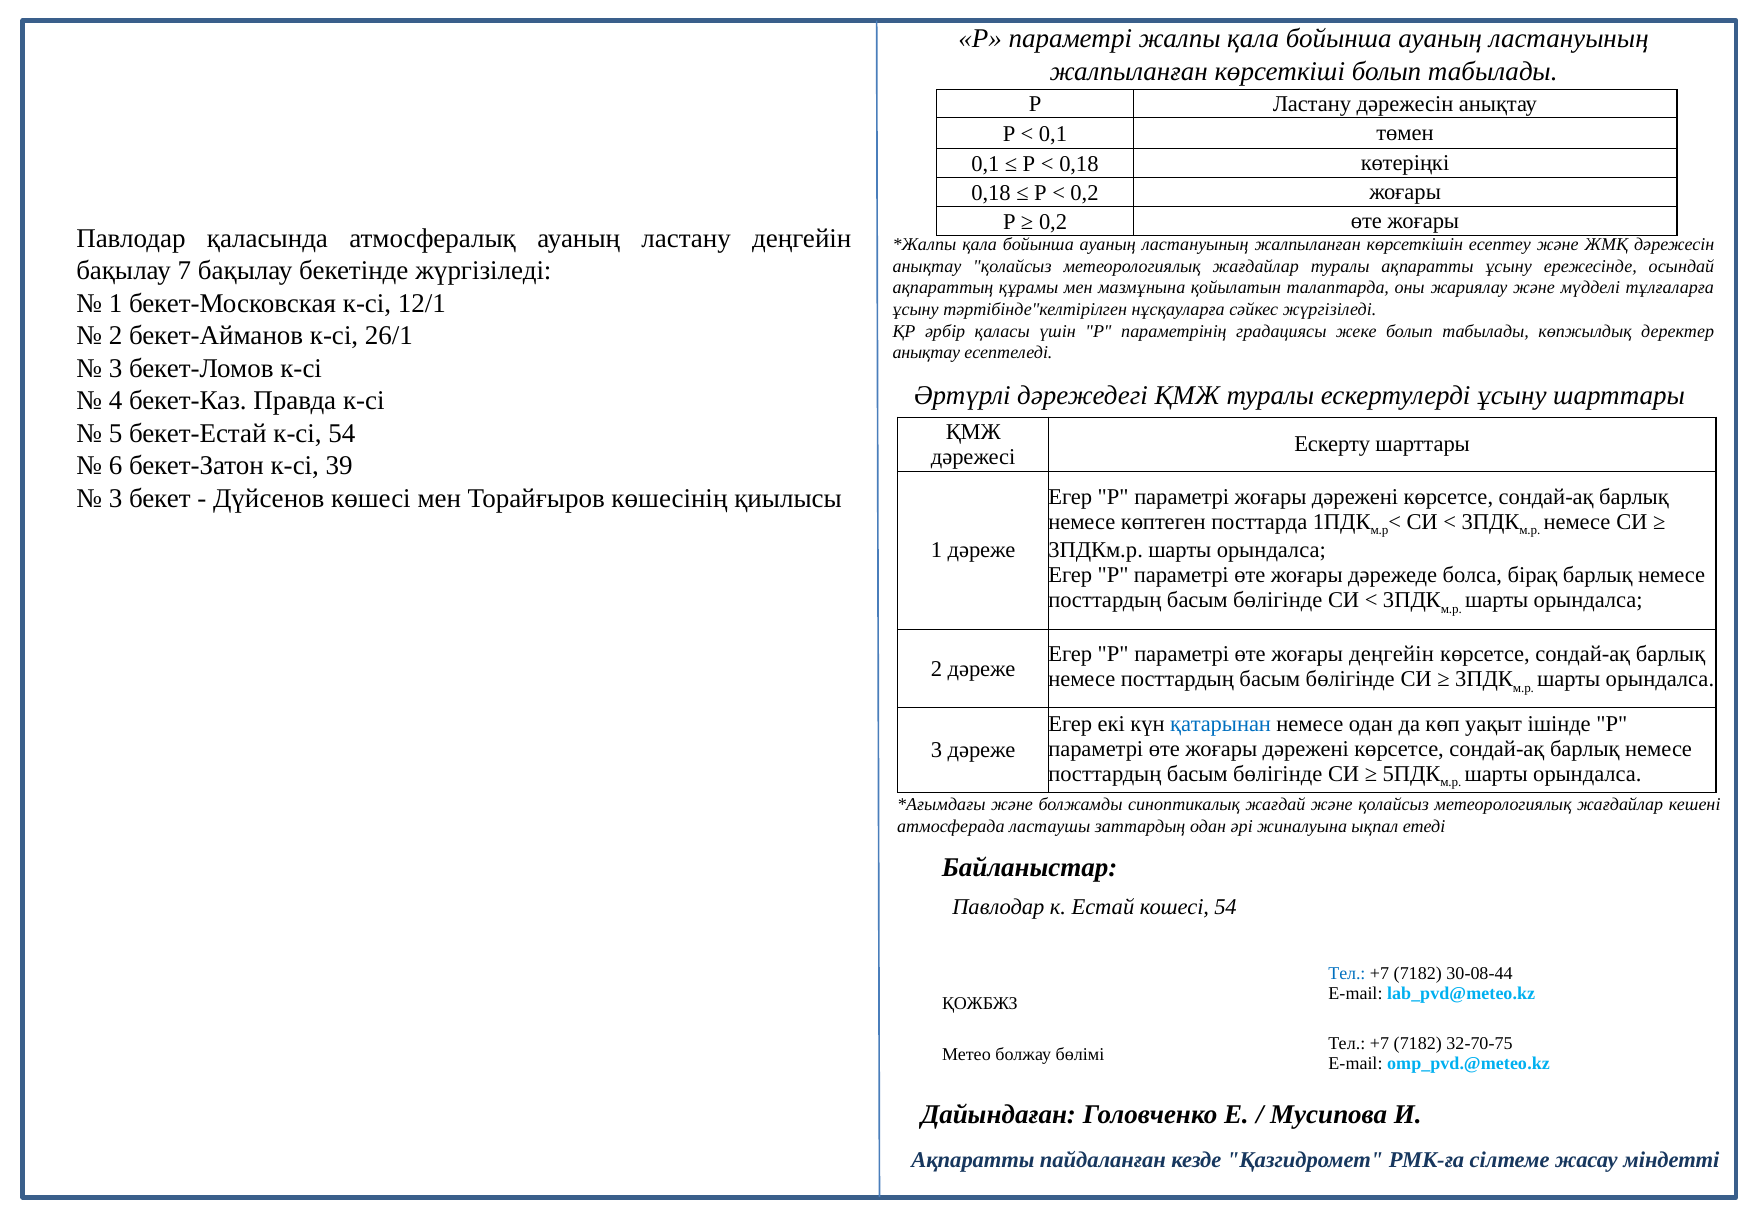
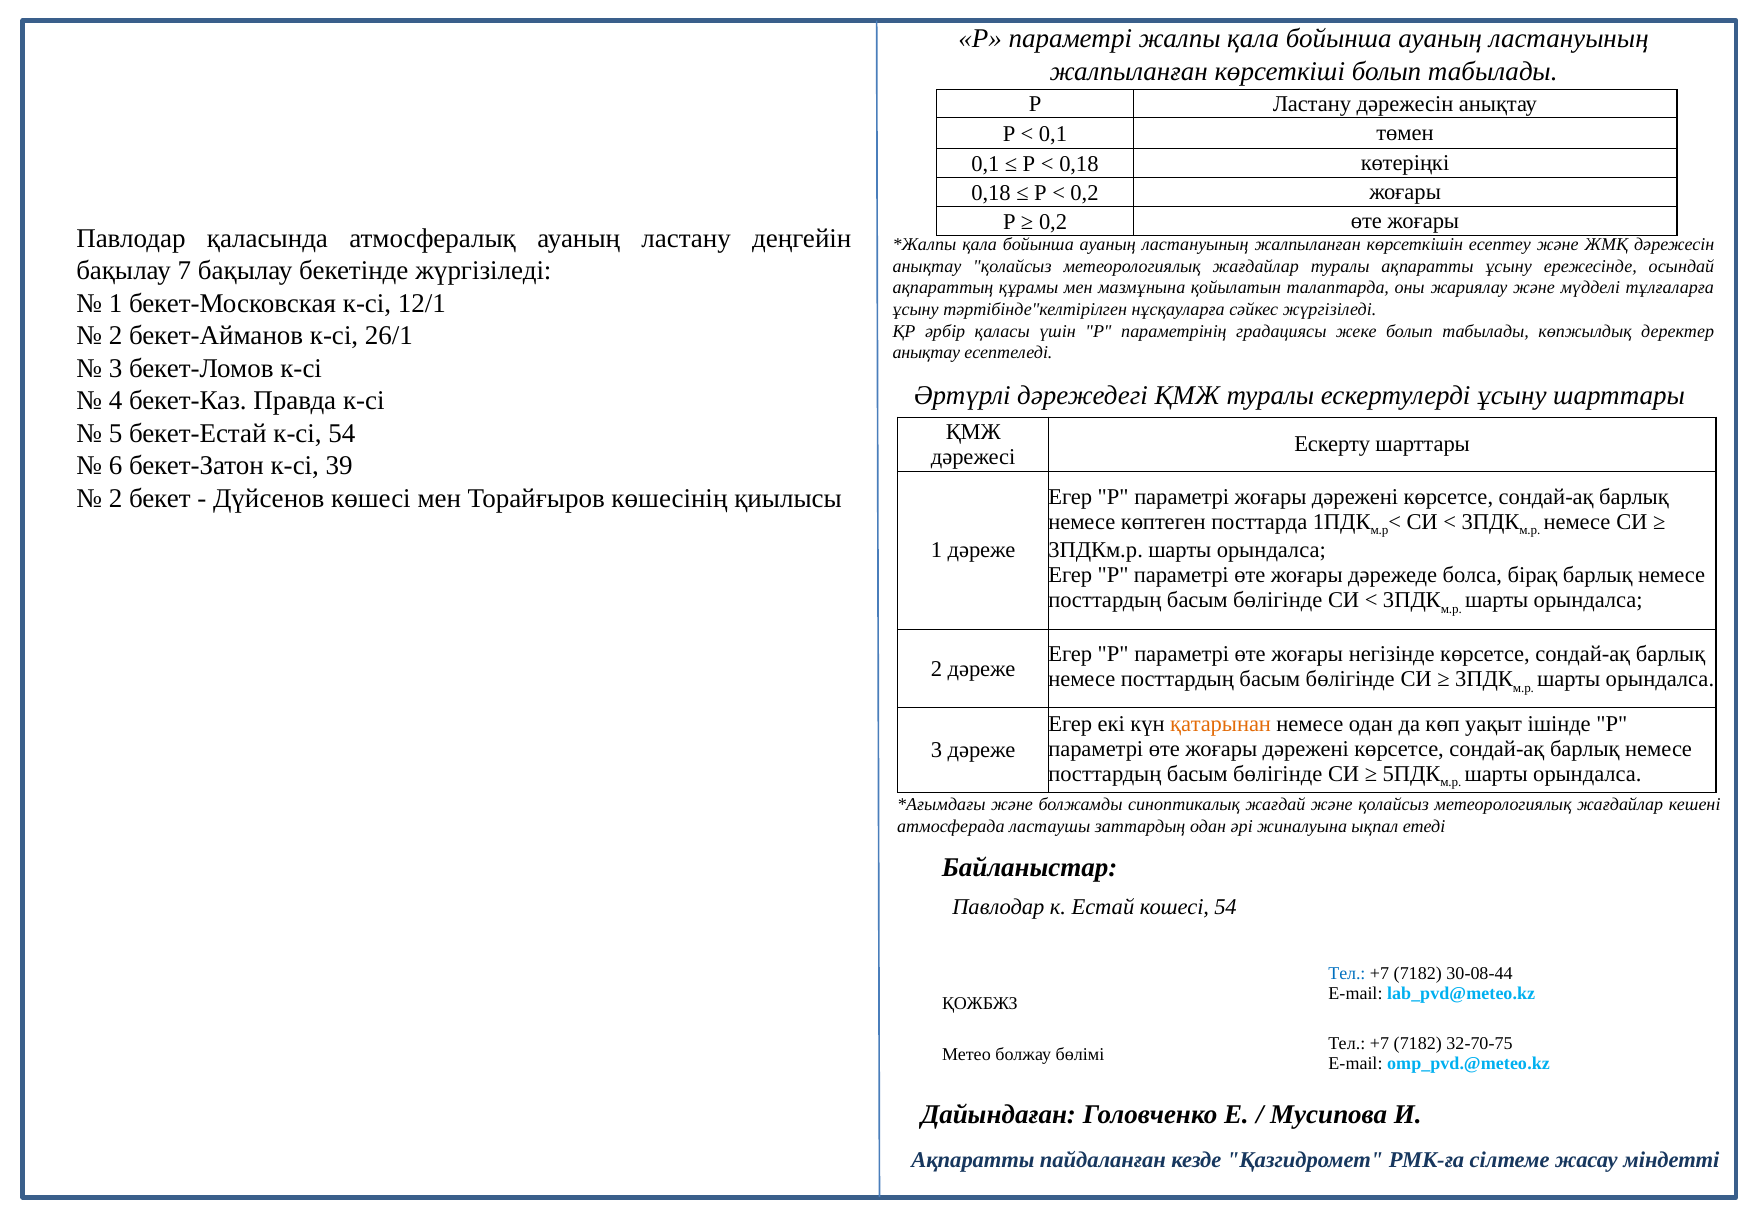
3 at (116, 498): 3 -> 2
жоғары деңгейін: деңгейін -> негізінде
қатарынан colour: blue -> orange
